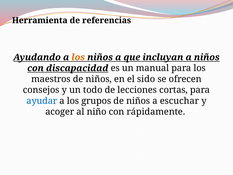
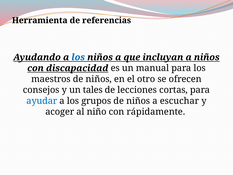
los at (78, 57) colour: orange -> blue
sido: sido -> otro
todo: todo -> tales
